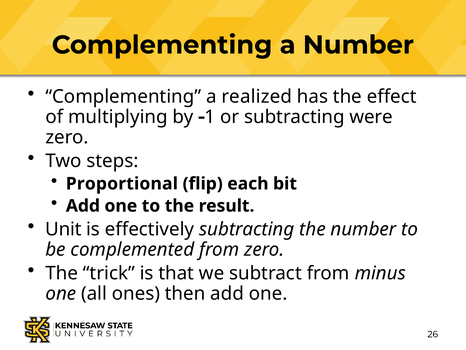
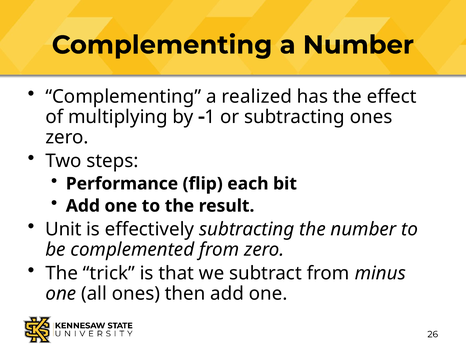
subtracting were: were -> ones
Proportional: Proportional -> Performance
